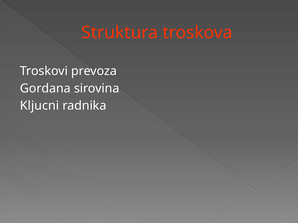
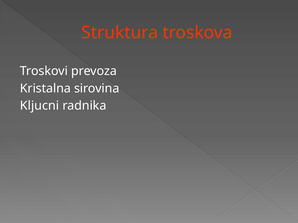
Gordana: Gordana -> Kristalna
